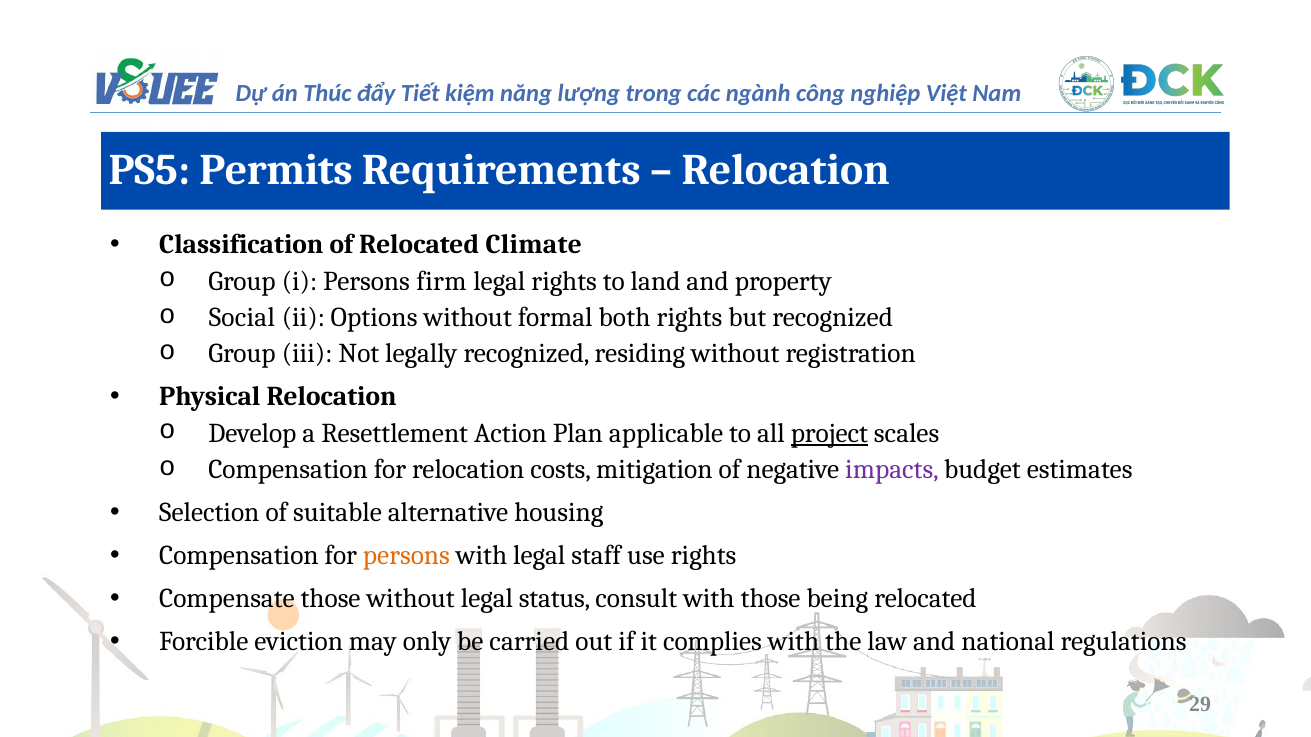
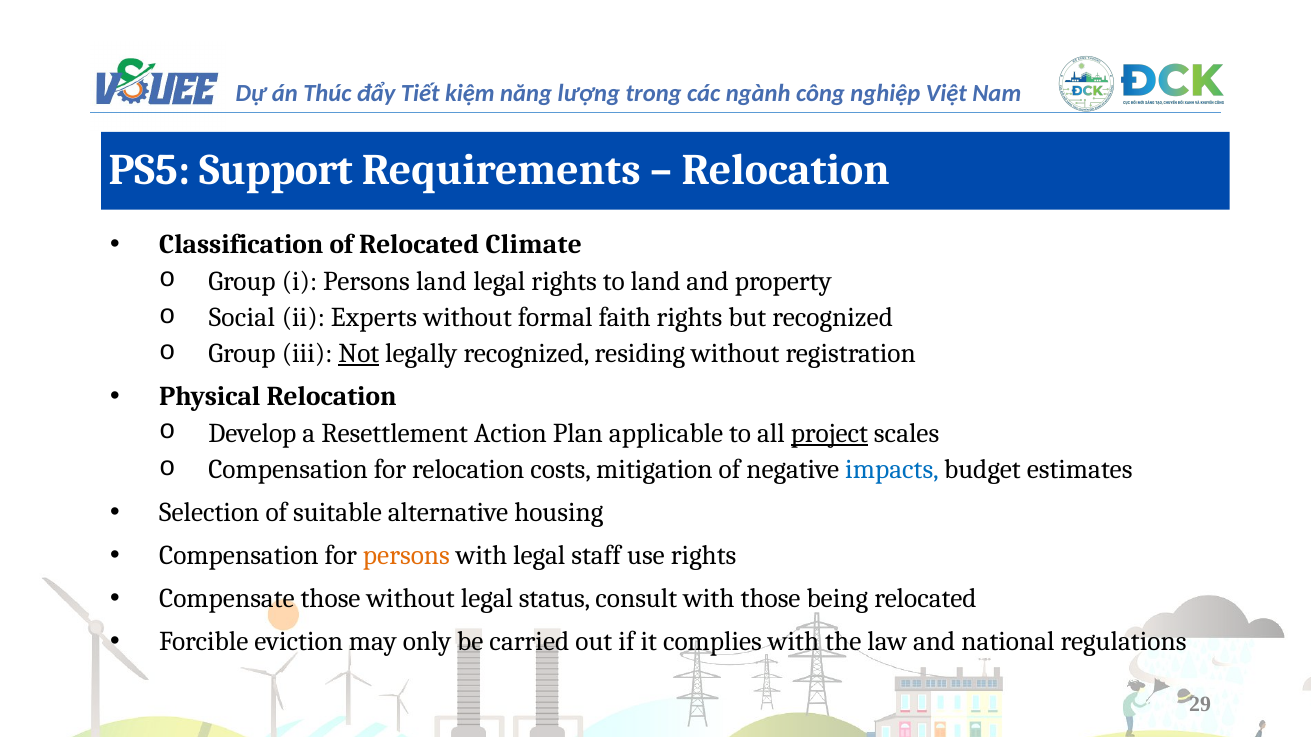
Permits: Permits -> Support
Persons firm: firm -> land
Options: Options -> Experts
both: both -> faith
Not underline: none -> present
impacts colour: purple -> blue
